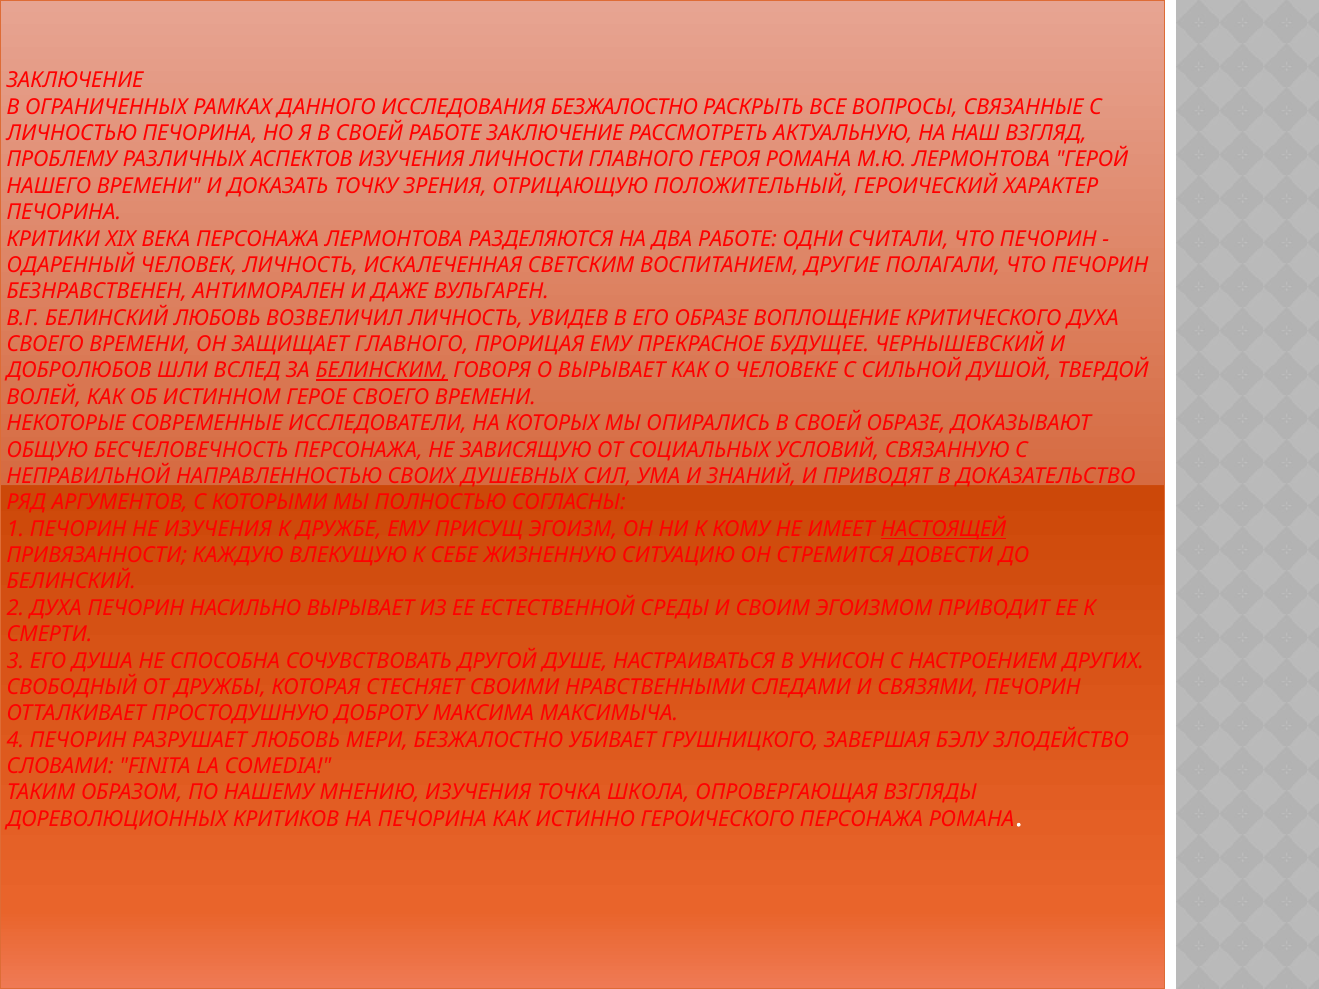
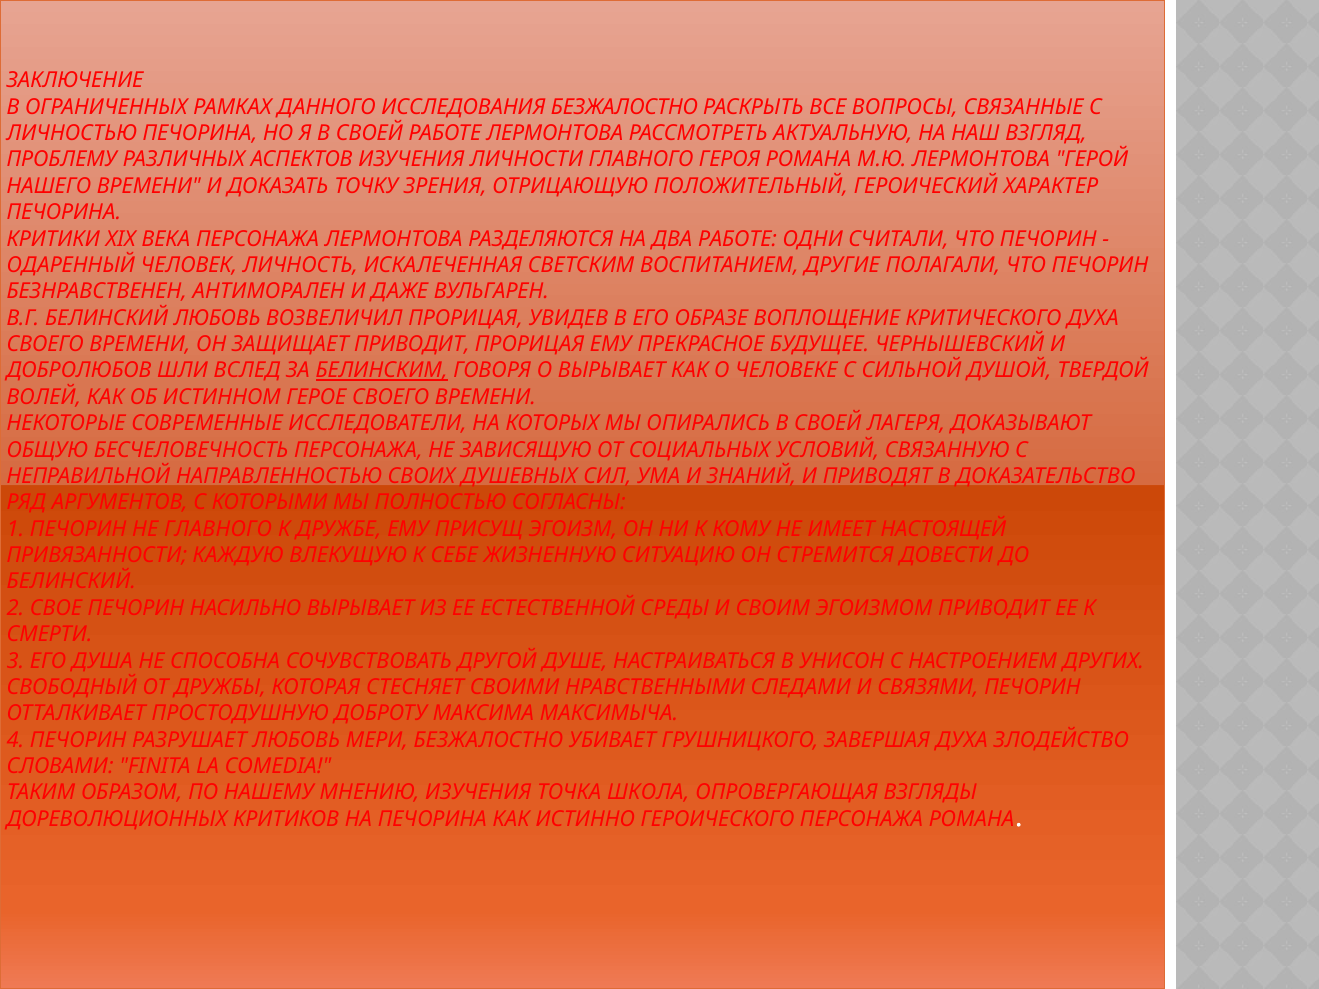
РАБОТЕ ЗАКЛЮЧЕНИЕ: ЗАКЛЮЧЕНИЕ -> ЛЕРМОНТОВА
ВОЗВЕЛИЧИЛ ЛИЧНОСТЬ: ЛИЧНОСТЬ -> ПРОРИЦАЯ
ЗАЩИЩАЕТ ГЛАВНОГО: ГЛАВНОГО -> ПРИВОДИТ
СВОЕЙ ОБРАЗЕ: ОБРАЗЕ -> ЛАГЕРЯ
НЕ ИЗУЧЕНИЯ: ИЗУЧЕНИЯ -> ГЛАВНОГО
НАСТОЯЩЕЙ underline: present -> none
2 ДУХА: ДУХА -> СВОЕ
ЗАВЕРШАЯ БЭЛУ: БЭЛУ -> ДУХА
